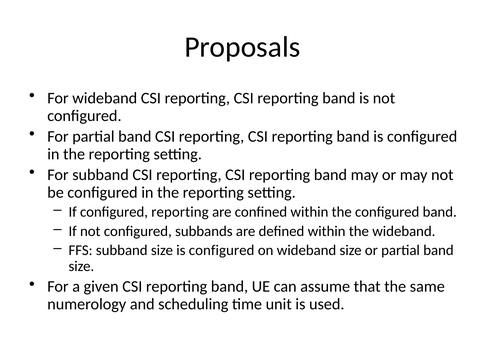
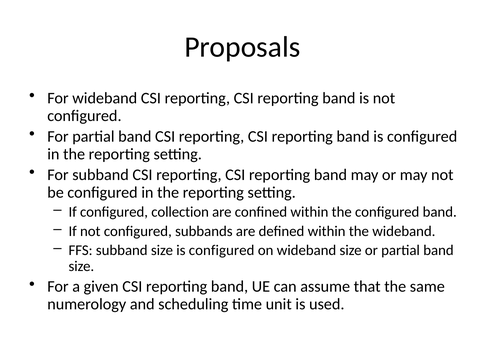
configured reporting: reporting -> collection
